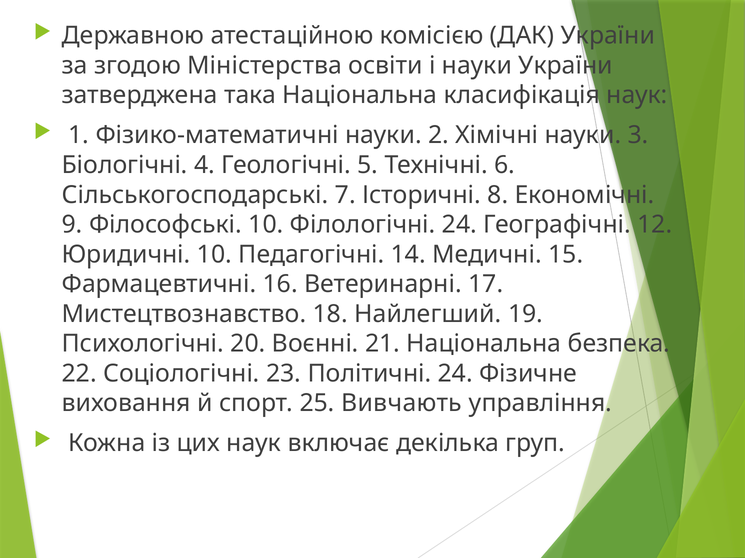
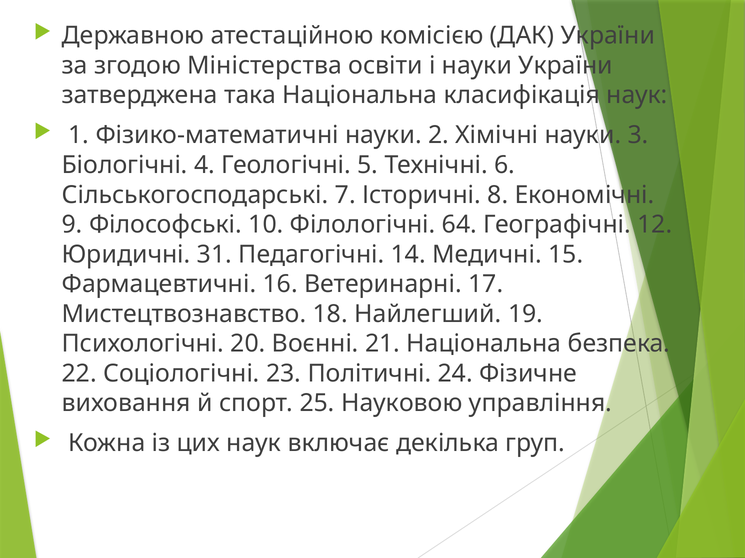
Філологічні 24: 24 -> 64
Юридичні 10: 10 -> 31
Вивчають: Вивчають -> Науковою
